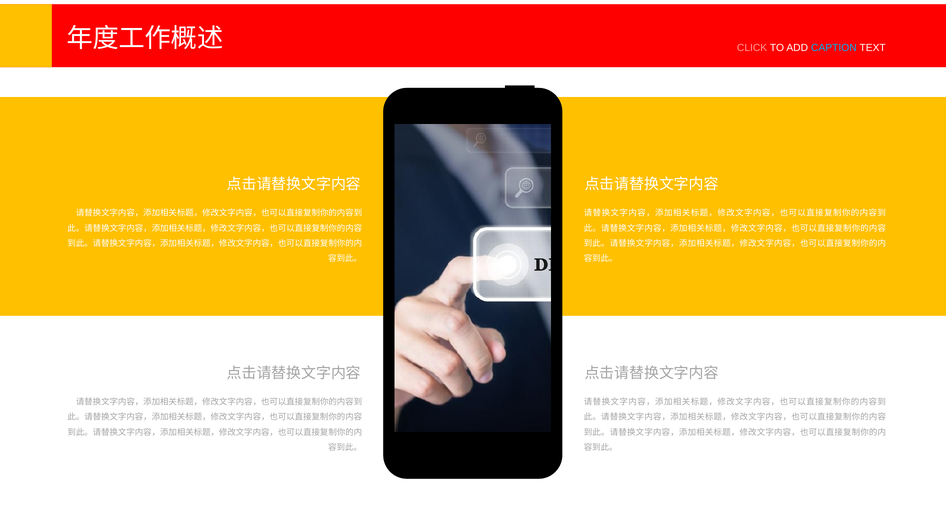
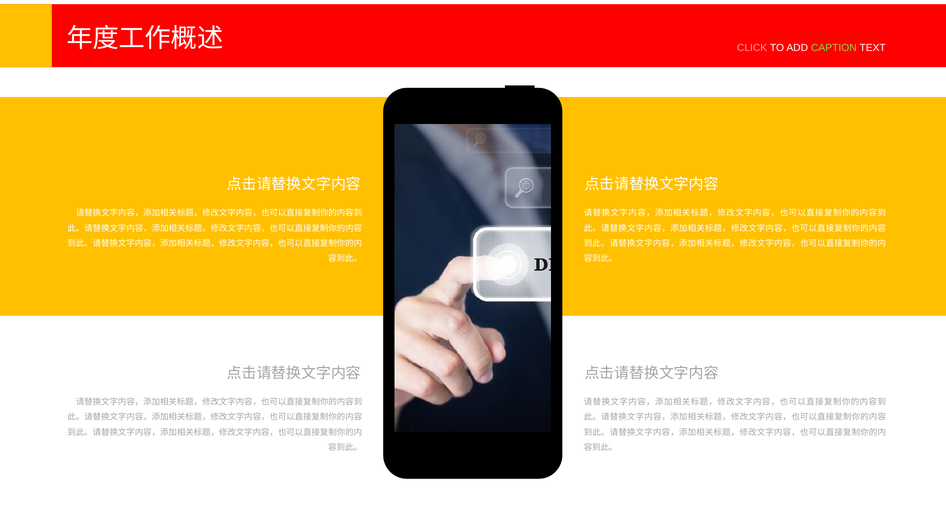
CAPTION colour: light blue -> light green
